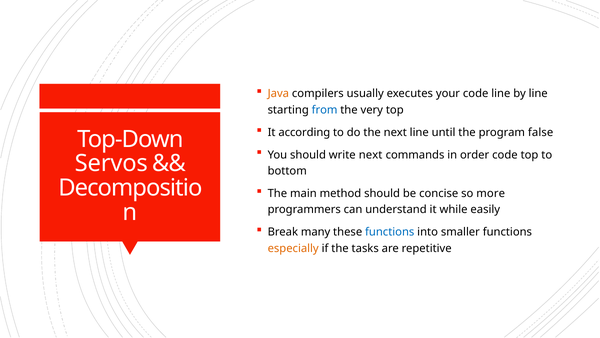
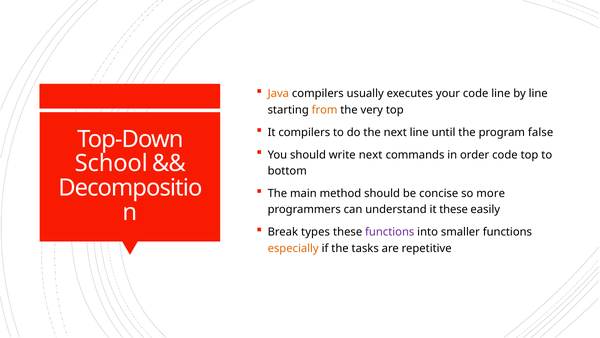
from colour: blue -> orange
It according: according -> compilers
Servos: Servos -> School
it while: while -> these
many: many -> types
functions at (390, 232) colour: blue -> purple
